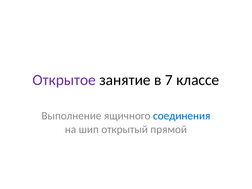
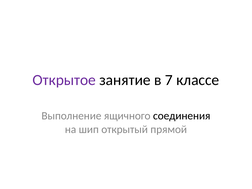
соединения colour: blue -> black
